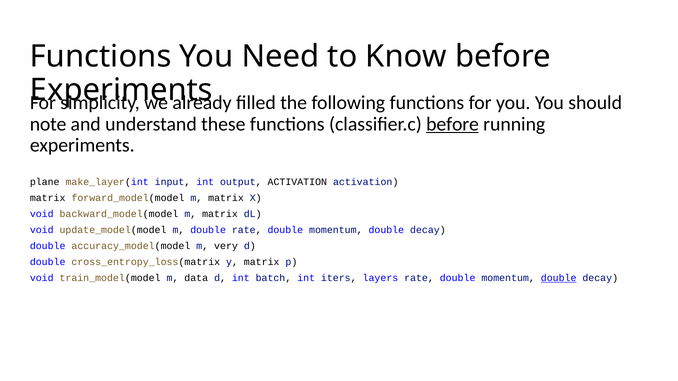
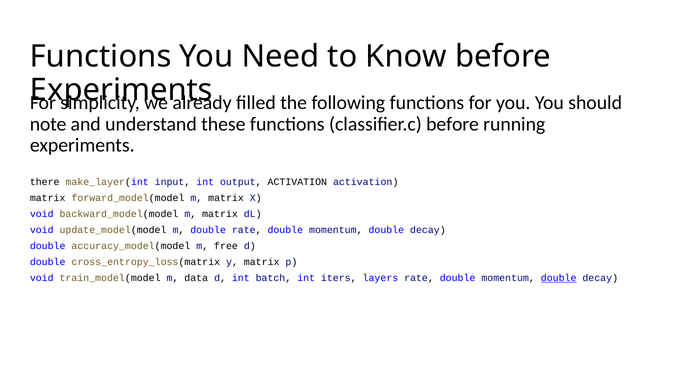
before at (453, 124) underline: present -> none
plane: plane -> there
very: very -> free
